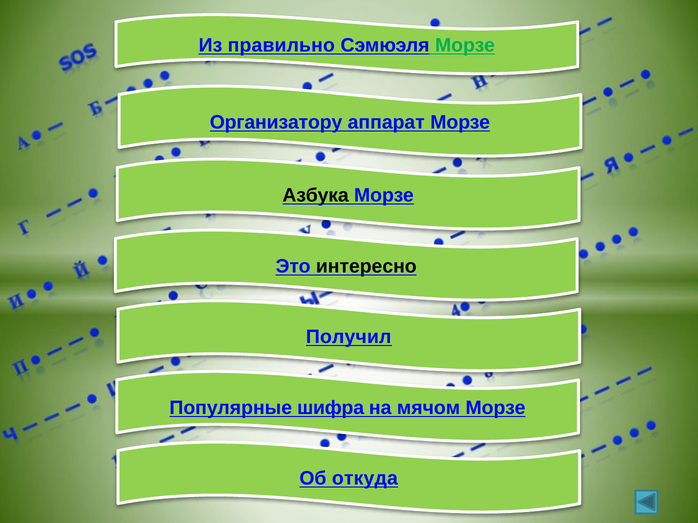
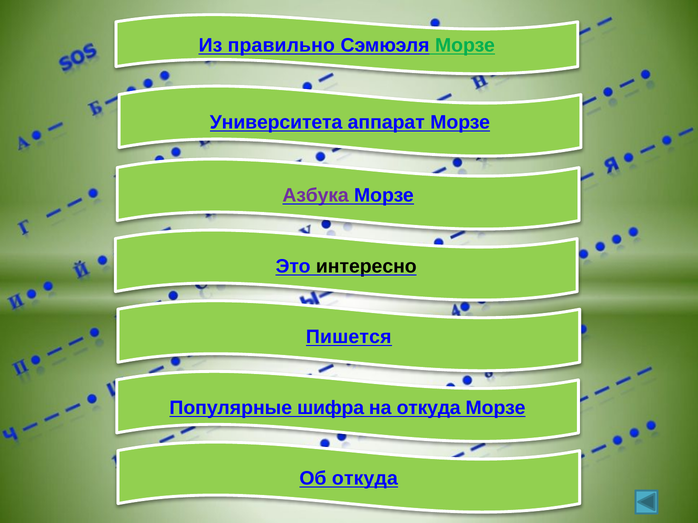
Организатору: Организатору -> Университета
Азбука colour: black -> purple
Получил: Получил -> Пишется
на мячом: мячом -> откуда
